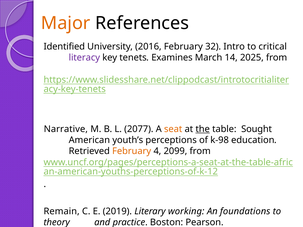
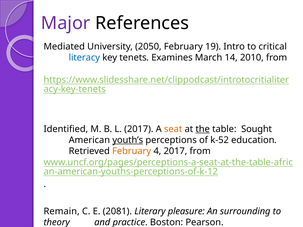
Major colour: orange -> purple
Identified: Identified -> Mediated
2016: 2016 -> 2050
32: 32 -> 19
literacy colour: purple -> blue
2025: 2025 -> 2010
Narrative: Narrative -> Identified
L 2077: 2077 -> 2017
youth’s underline: none -> present
k-98: k-98 -> k-52
4 2099: 2099 -> 2017
2019: 2019 -> 2081
working: working -> pleasure
foundations: foundations -> surrounding
